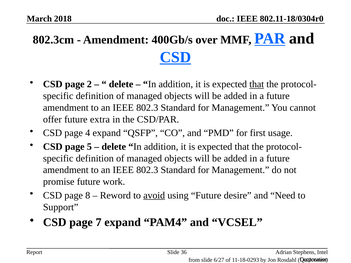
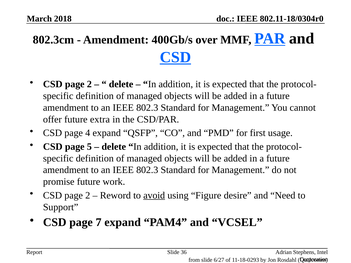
that at (257, 84) underline: present -> none
8 at (88, 196): 8 -> 2
using Future: Future -> Figure
